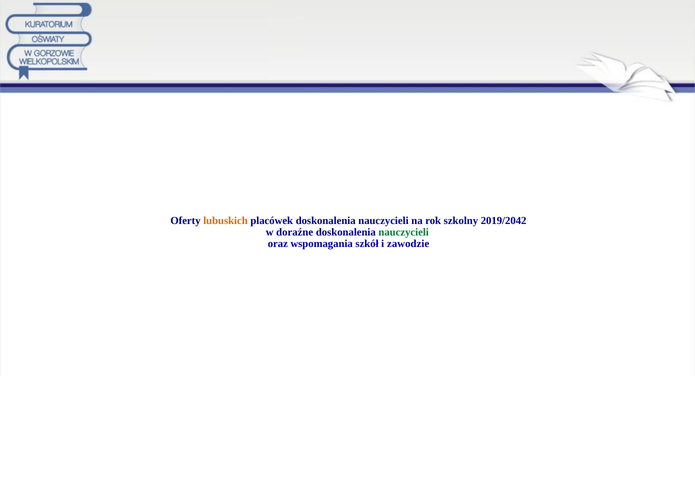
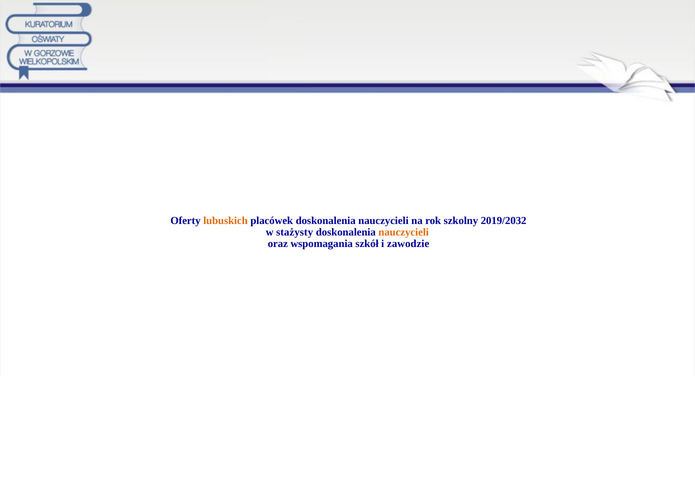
2019/2042: 2019/2042 -> 2019/2032
doraźne: doraźne -> stażysty
nauczycieli at (404, 232) colour: green -> orange
